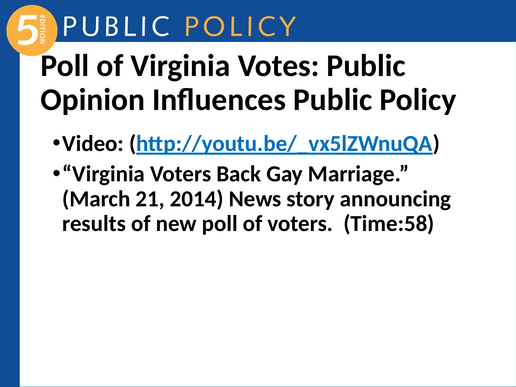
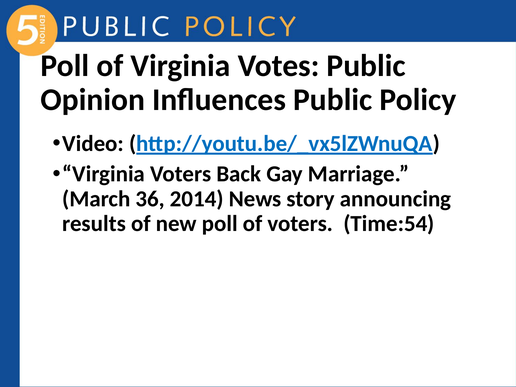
21: 21 -> 36
Time:58: Time:58 -> Time:54
